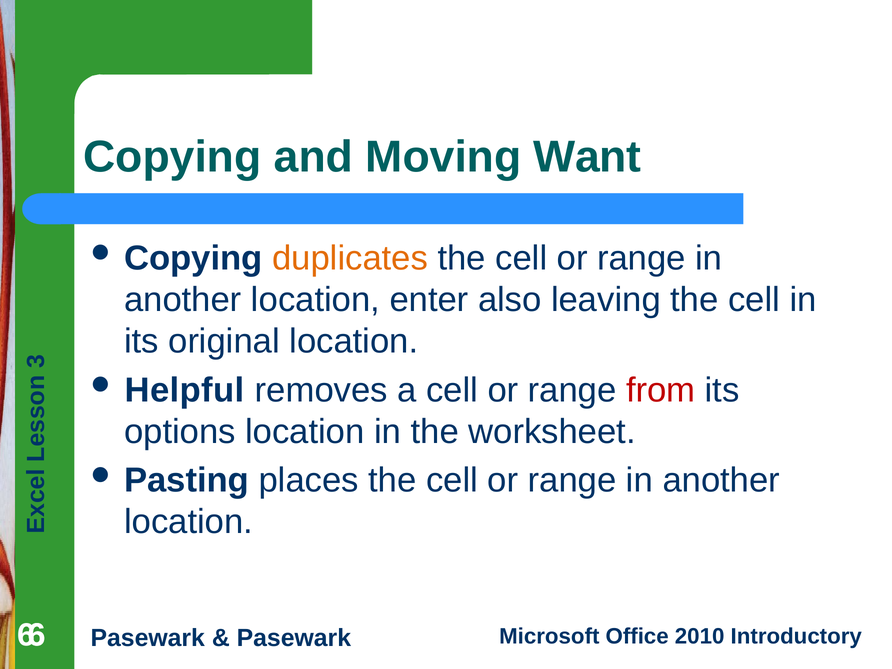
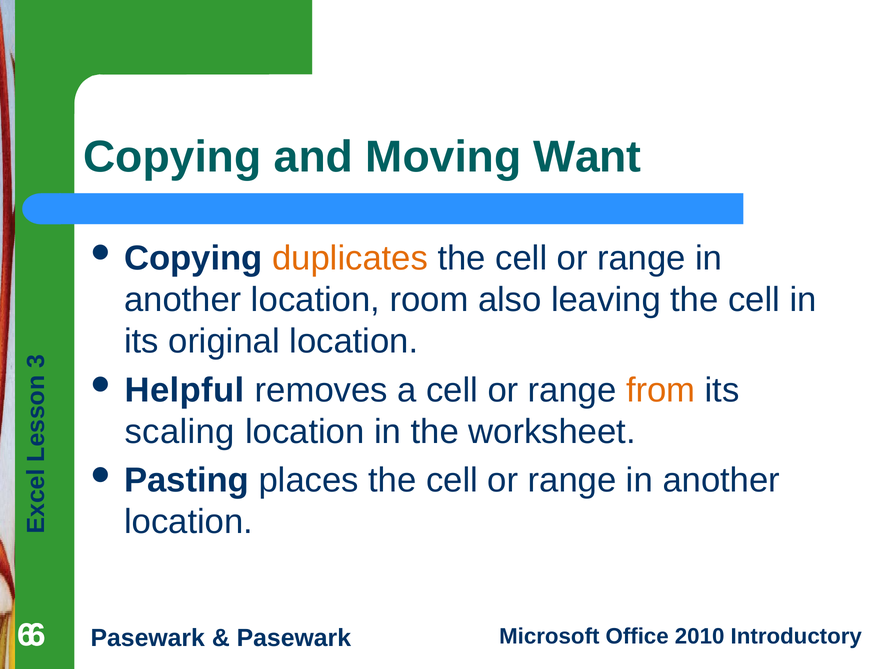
enter: enter -> room
from colour: red -> orange
options: options -> scaling
